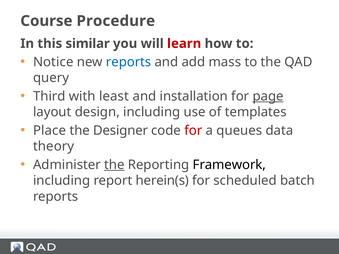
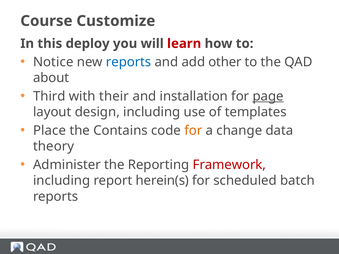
Procedure: Procedure -> Customize
similar: similar -> deploy
mass: mass -> other
query: query -> about
least: least -> their
Designer: Designer -> Contains
for at (193, 131) colour: red -> orange
queues: queues -> change
the at (114, 165) underline: present -> none
Framework colour: black -> red
